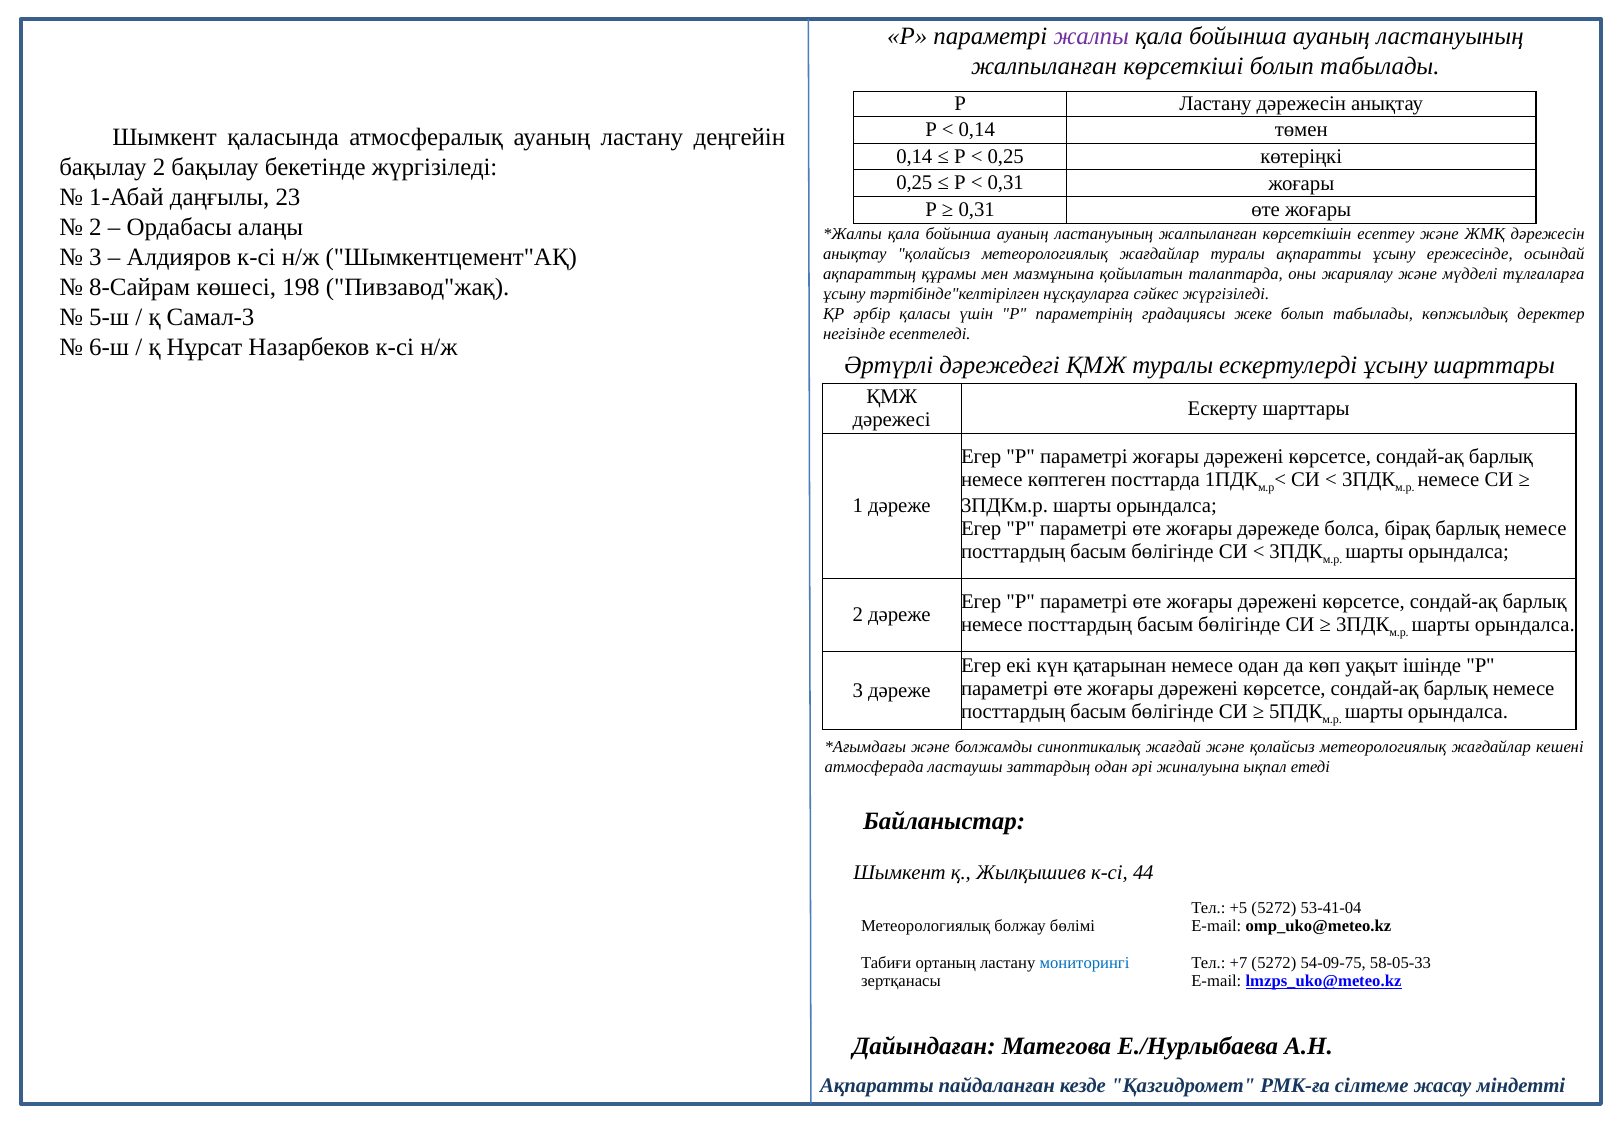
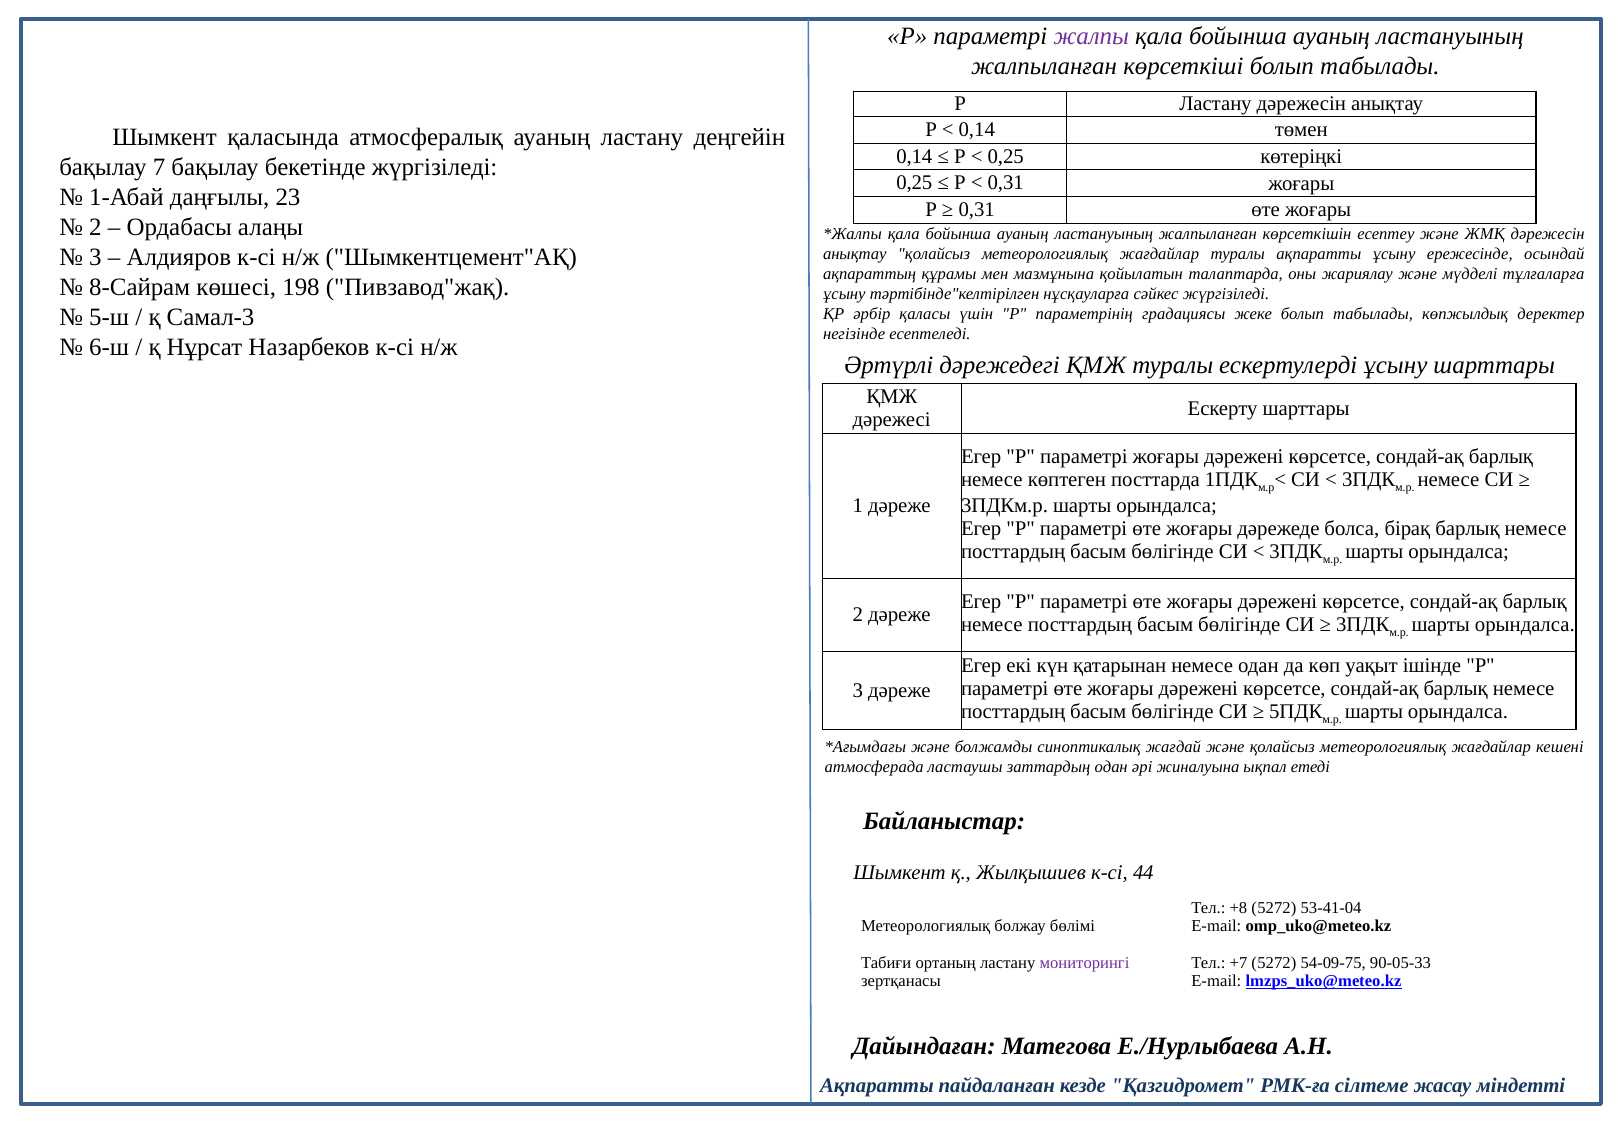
бақылау 2: 2 -> 7
+5: +5 -> +8
мониторингі colour: blue -> purple
58-05-33: 58-05-33 -> 90-05-33
